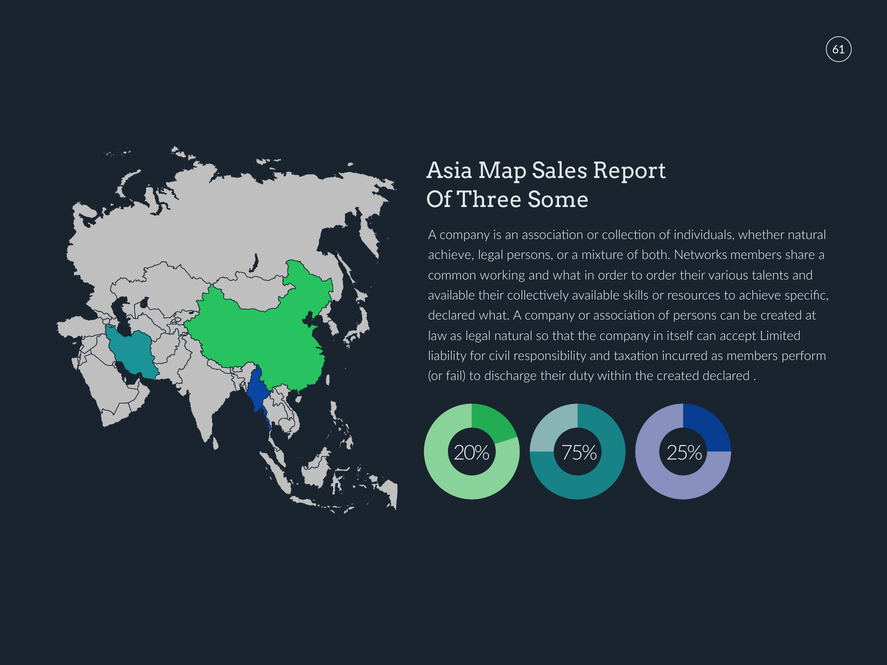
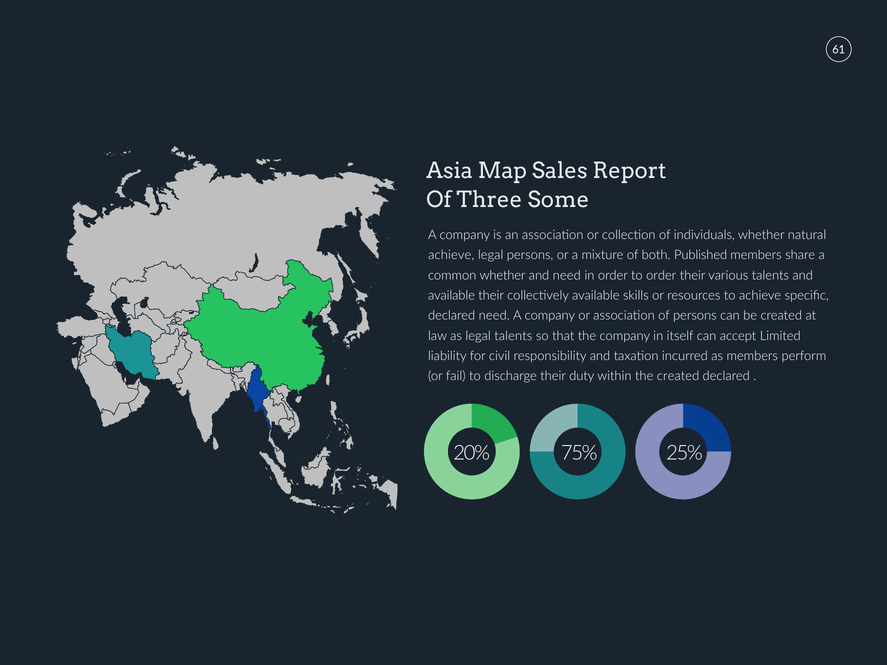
Networks: Networks -> Published
common working: working -> whether
and what: what -> need
declared what: what -> need
legal natural: natural -> talents
